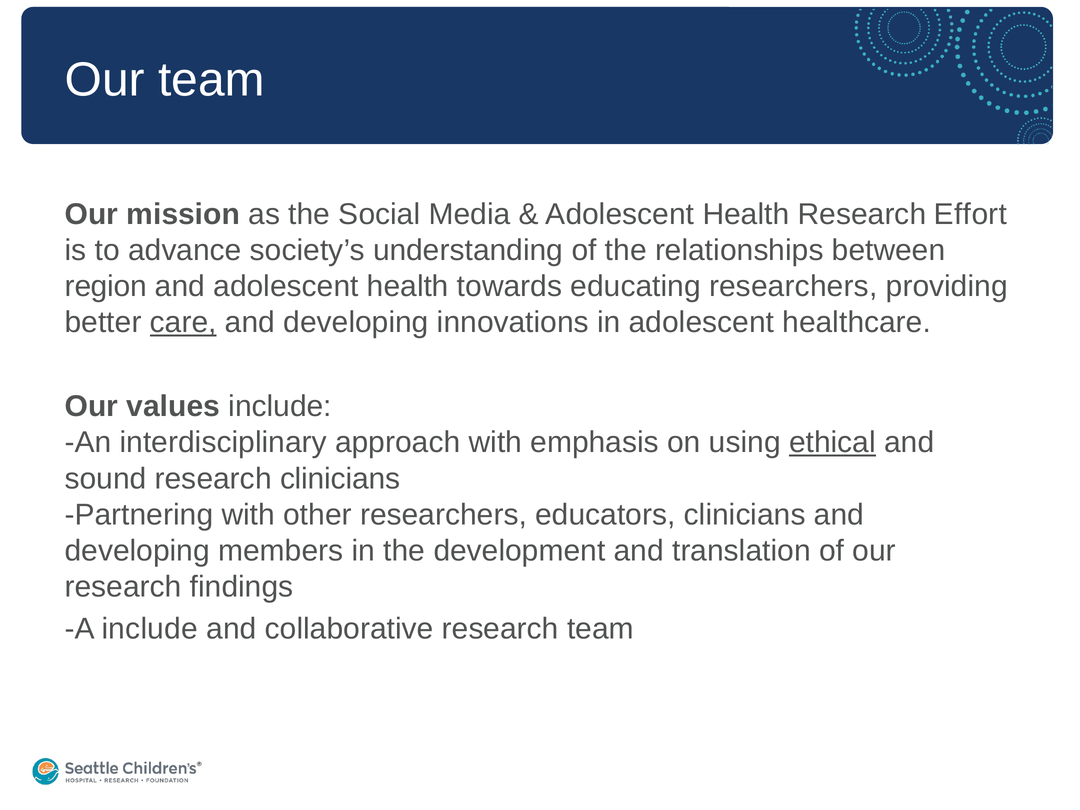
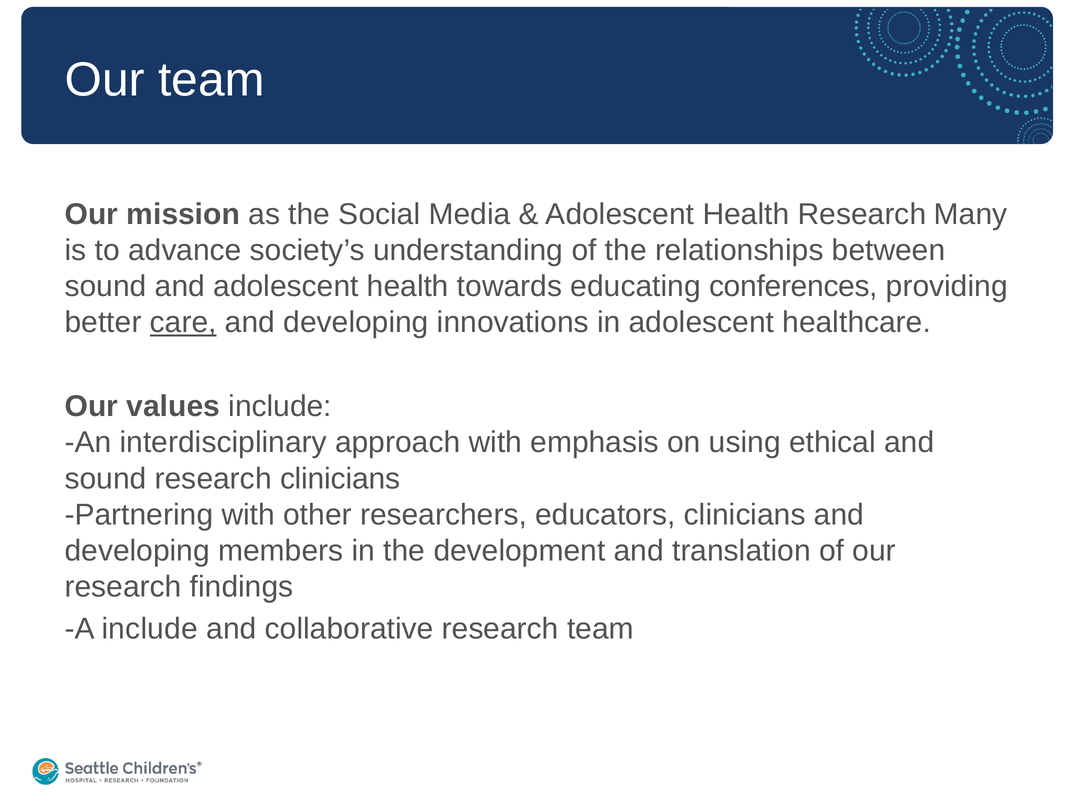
Effort: Effort -> Many
region at (106, 287): region -> sound
educating researchers: researchers -> conferences
ethical underline: present -> none
